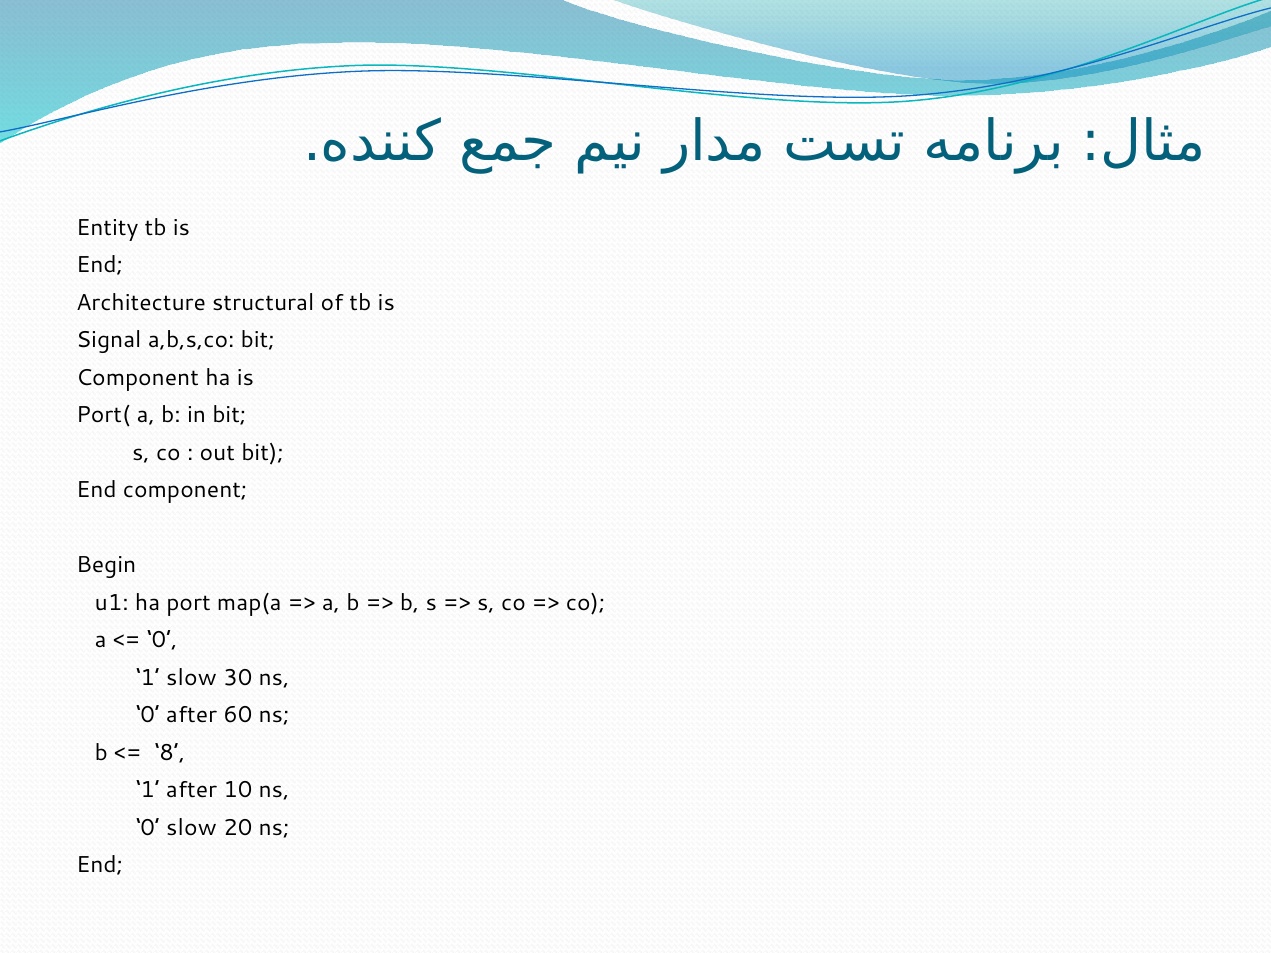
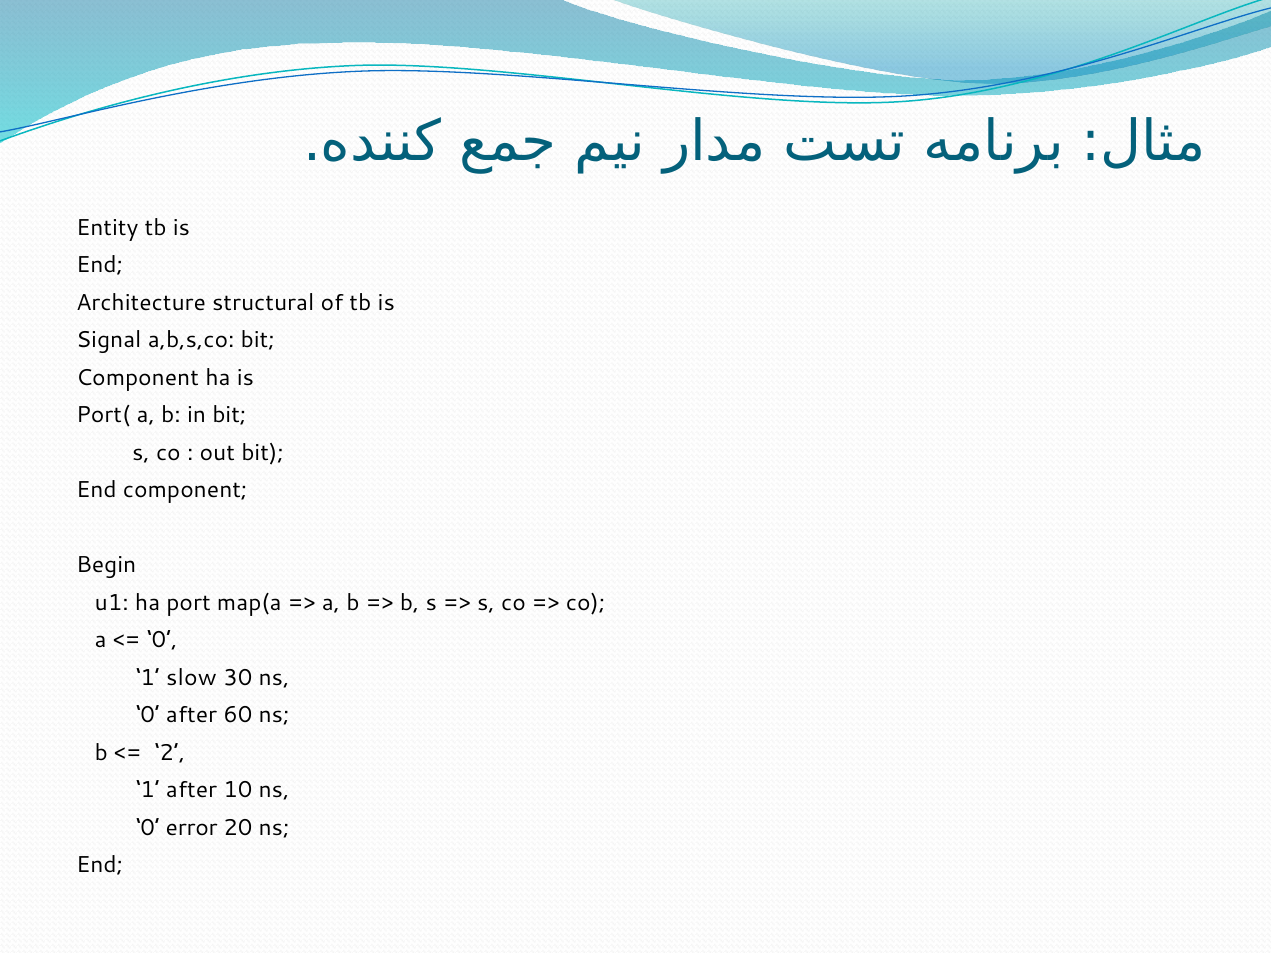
8: 8 -> 2
0 slow: slow -> error
